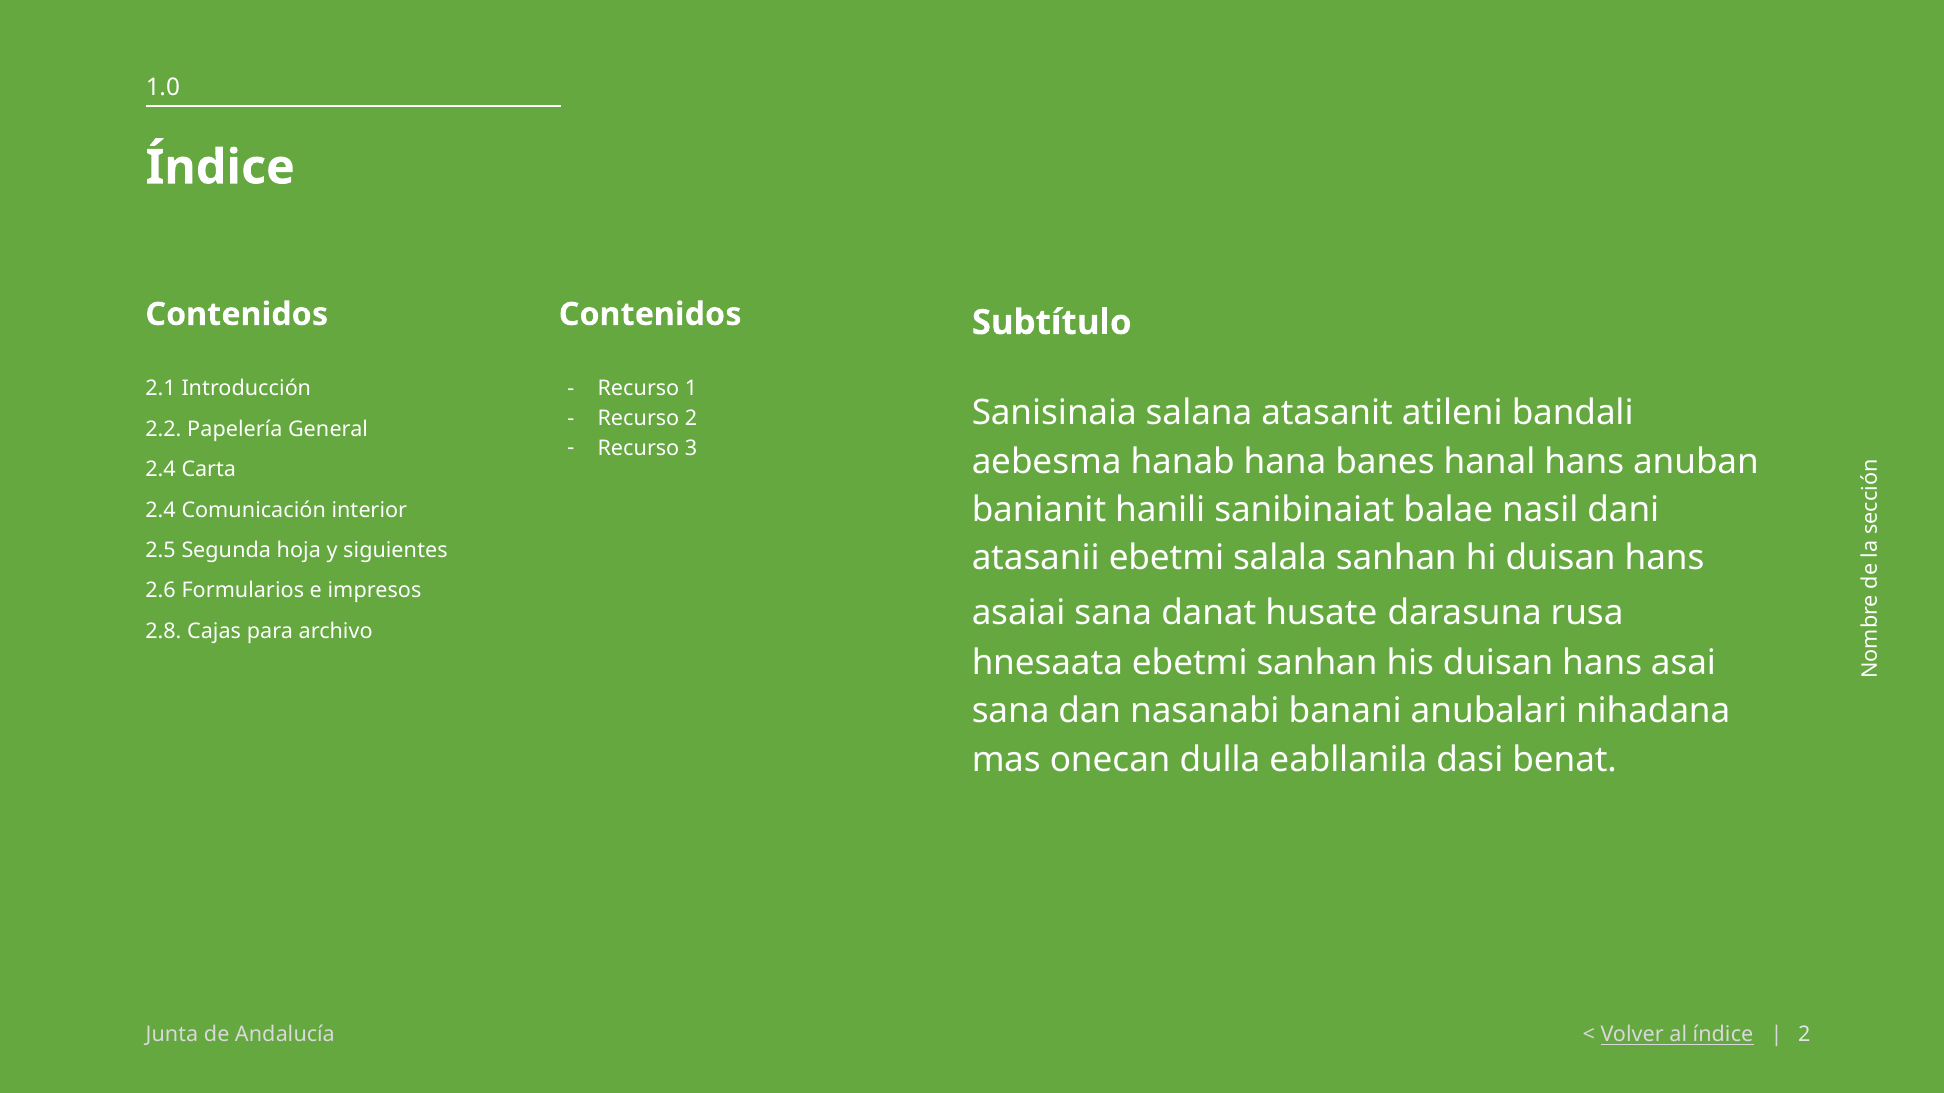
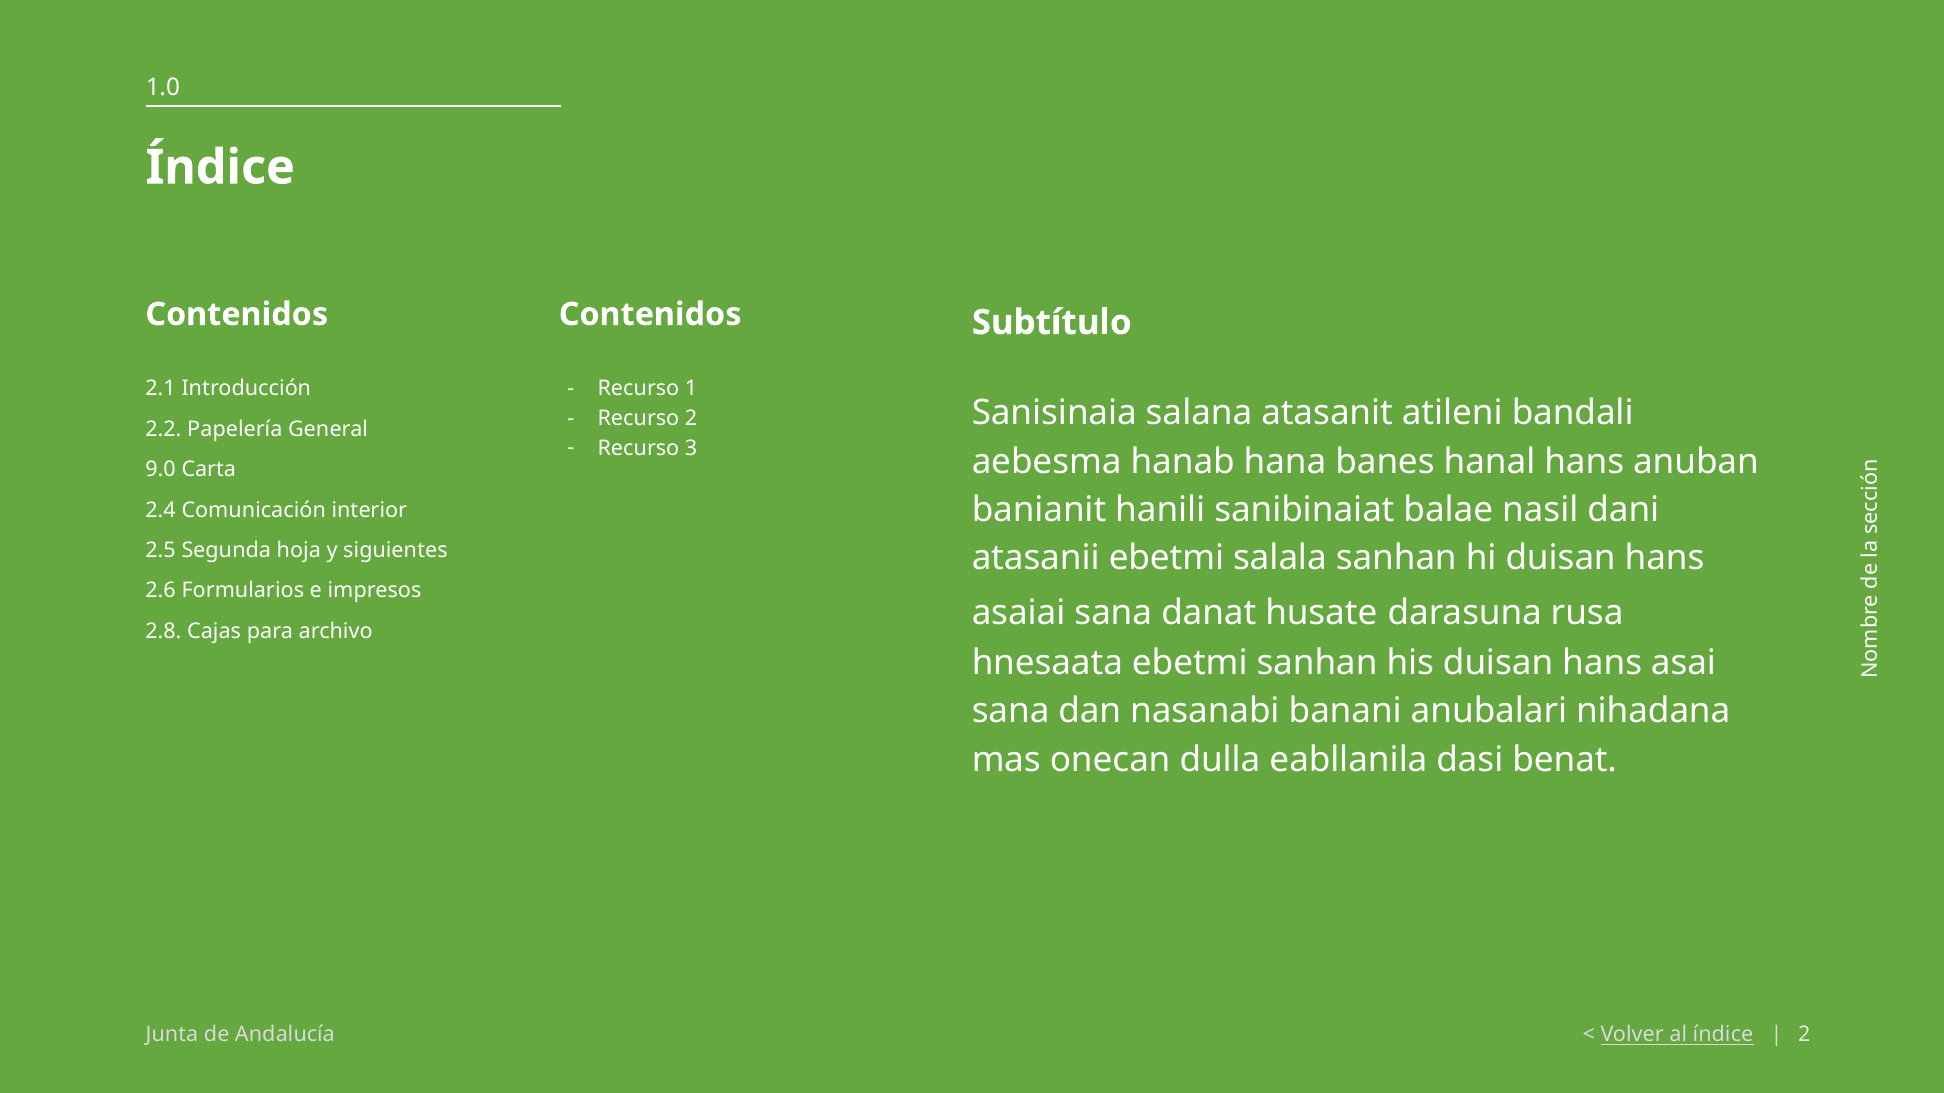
2.4 at (161, 470): 2.4 -> 9.0
